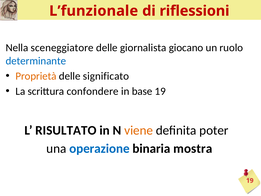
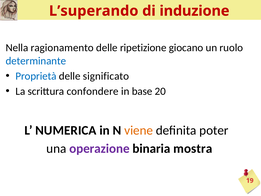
L’funzionale: L’funzionale -> L’superando
riflessioni: riflessioni -> induzione
sceneggiatore: sceneggiatore -> ragionamento
giornalista: giornalista -> ripetizione
Proprietà colour: orange -> blue
base 19: 19 -> 20
RISULTATO: RISULTATO -> NUMERICA
operazione colour: blue -> purple
